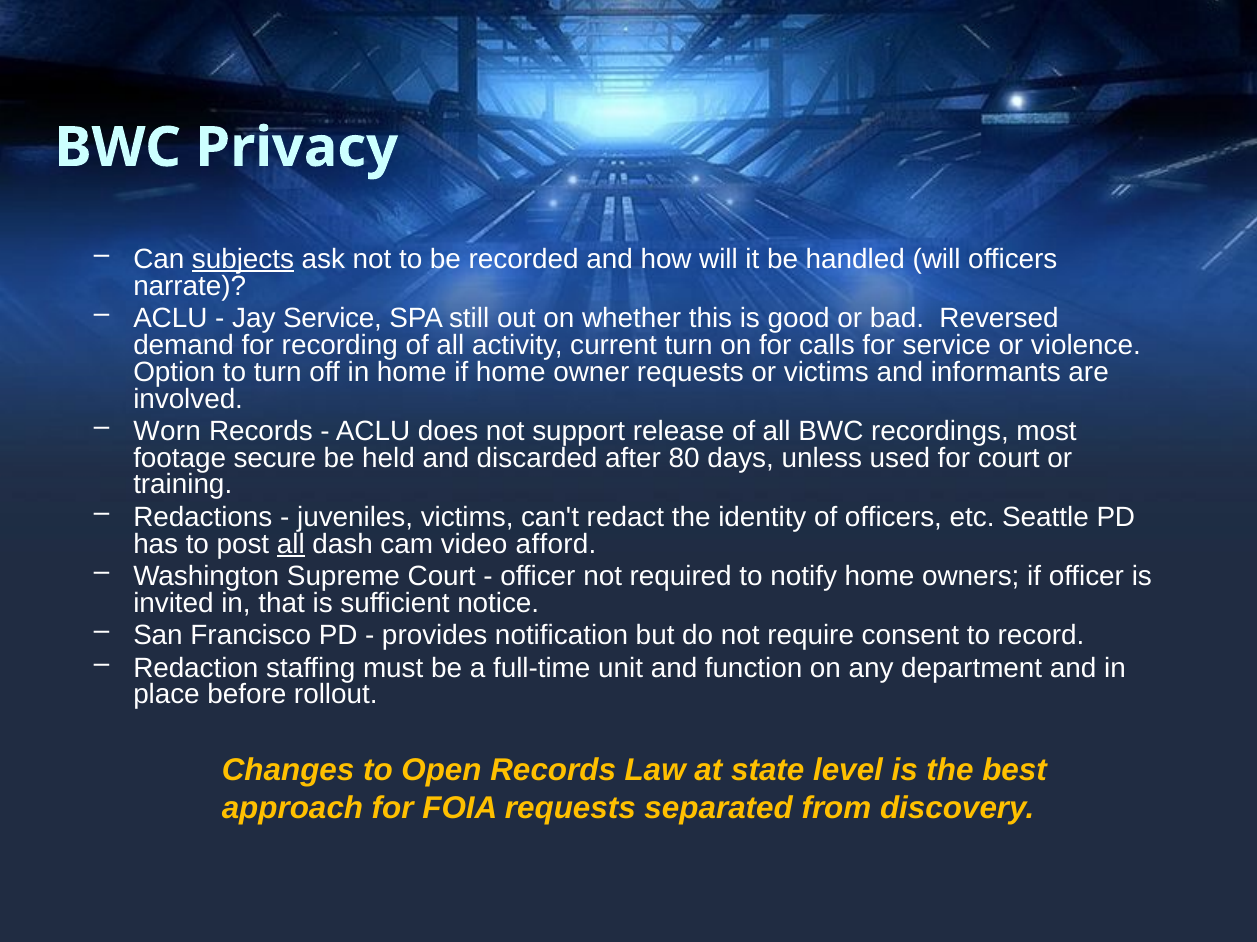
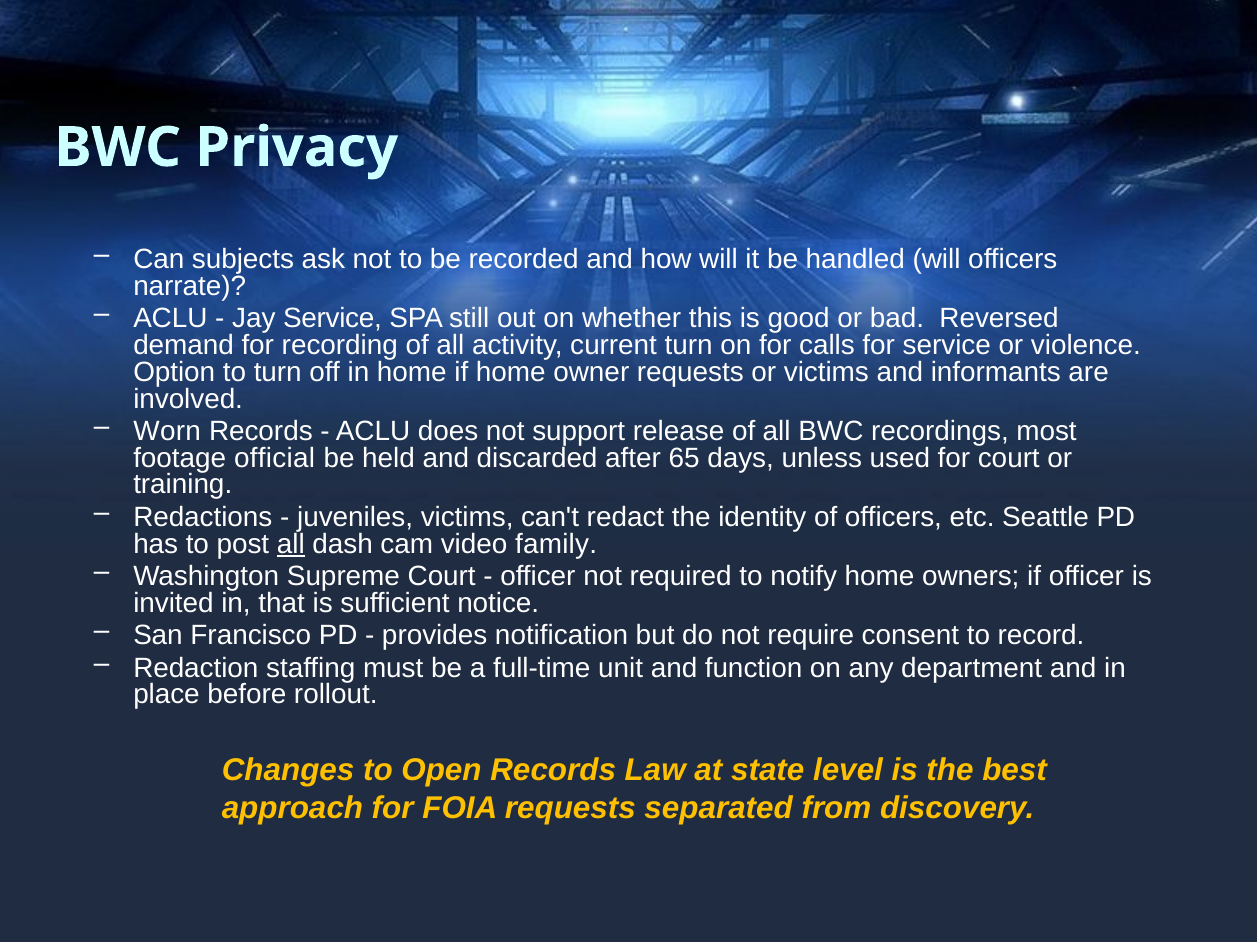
subjects underline: present -> none
secure: secure -> official
80: 80 -> 65
afford: afford -> family
